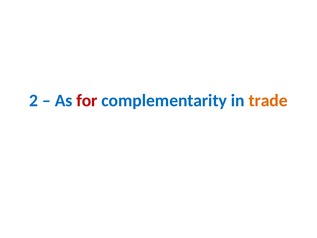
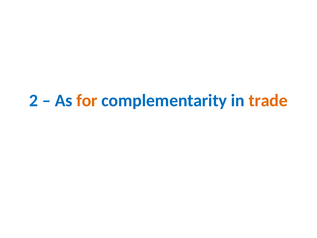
for colour: red -> orange
